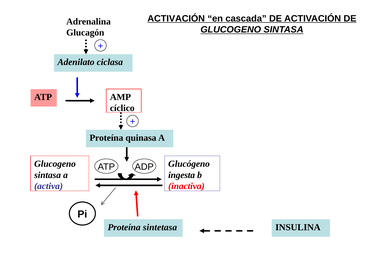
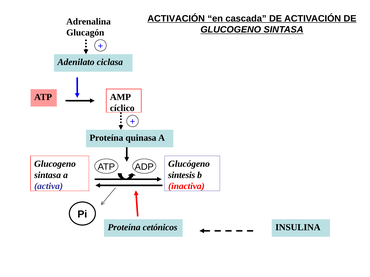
ingesta: ingesta -> sintesis
sintetasa: sintetasa -> cetónicos
